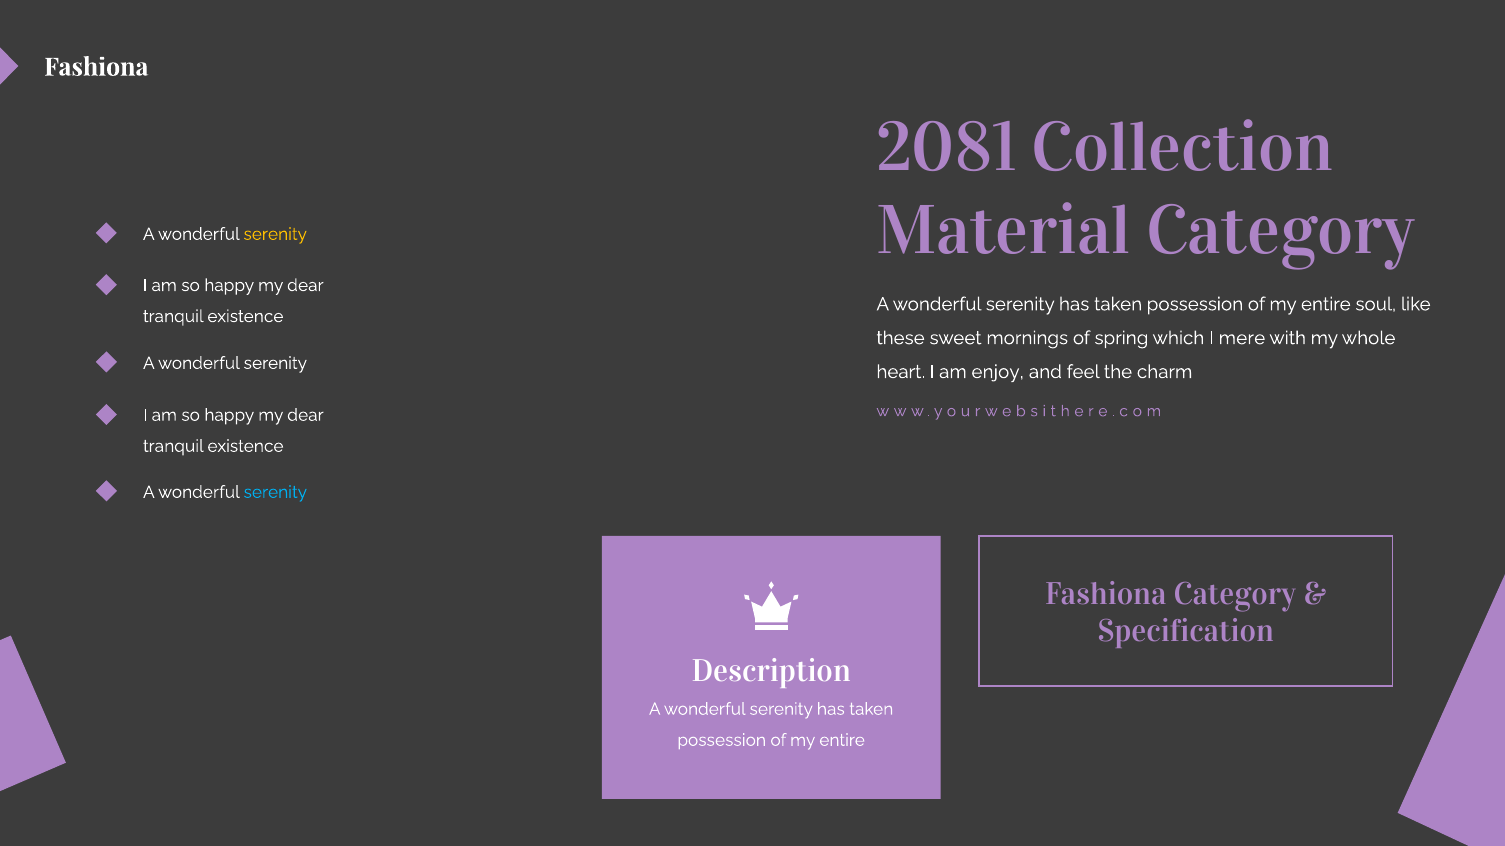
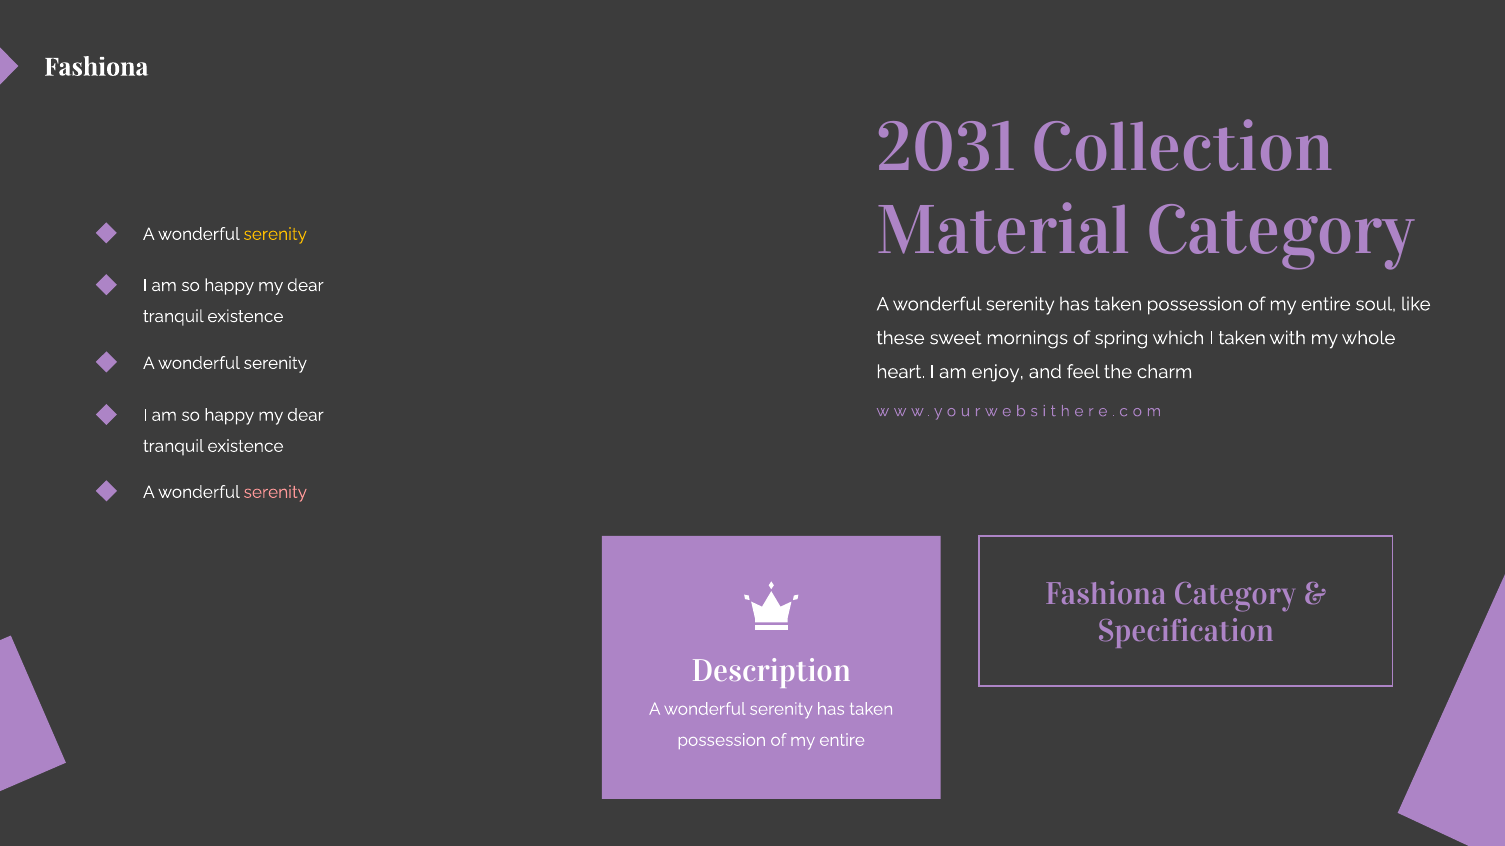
2081: 2081 -> 2031
I mere: mere -> taken
serenity at (275, 492) colour: light blue -> pink
